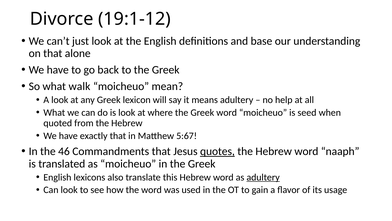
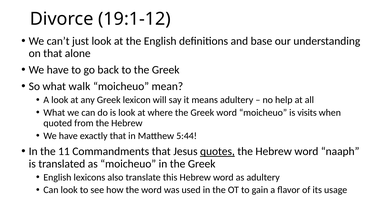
seed: seed -> visits
5:67: 5:67 -> 5:44
46: 46 -> 11
adultery at (263, 177) underline: present -> none
